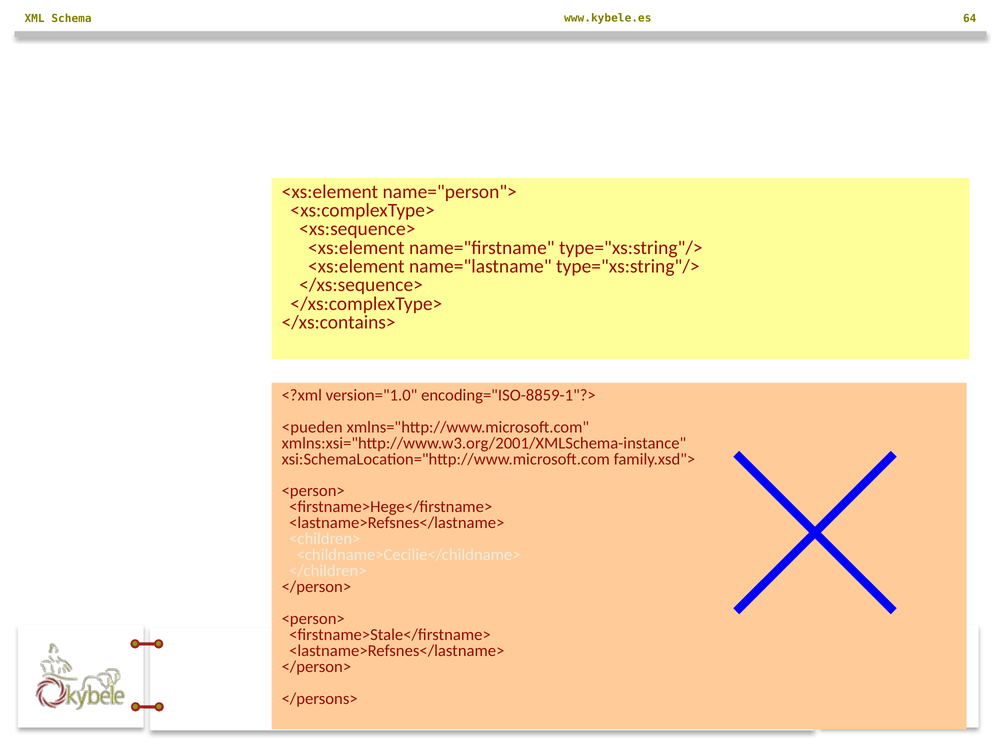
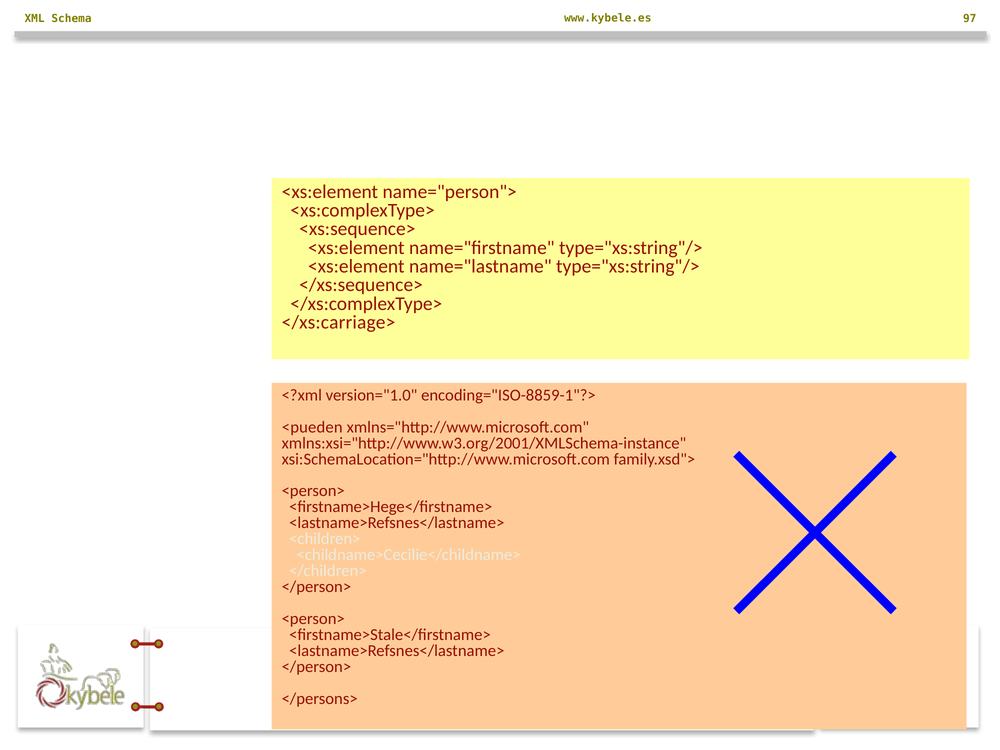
64: 64 -> 97
</xs:contains>: </xs:contains> -> </xs:carriage>
